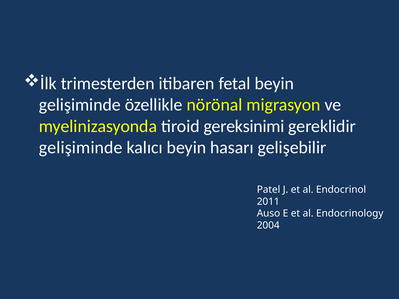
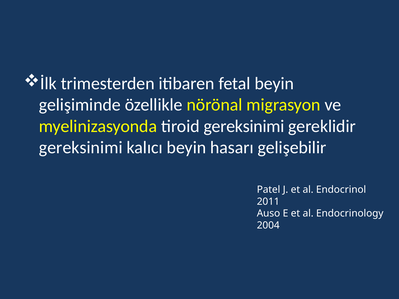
gelişiminde at (81, 148): gelişiminde -> gereksinimi
